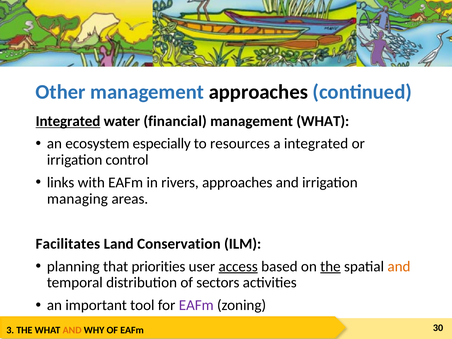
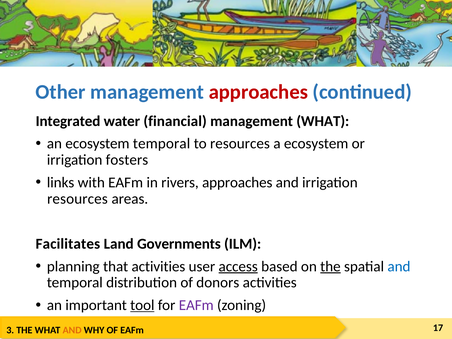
approaches at (258, 92) colour: black -> red
Integrated at (68, 121) underline: present -> none
ecosystem especially: especially -> temporal
a integrated: integrated -> ecosystem
control: control -> fosters
managing at (77, 199): managing -> resources
Conservation: Conservation -> Governments
that priorities: priorities -> activities
and at (399, 266) colour: orange -> blue
sectors: sectors -> donors
tool underline: none -> present
30: 30 -> 17
